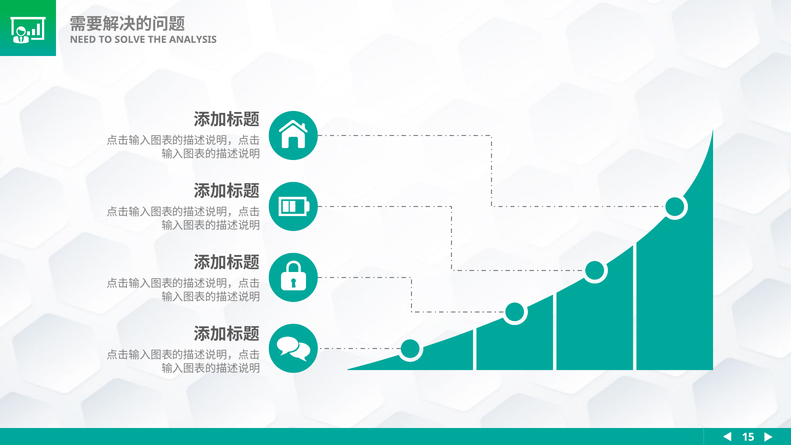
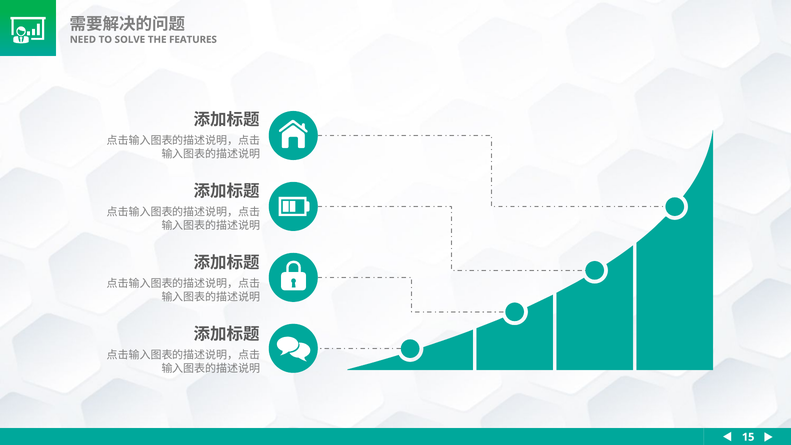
ANALYSIS: ANALYSIS -> FEATURES
